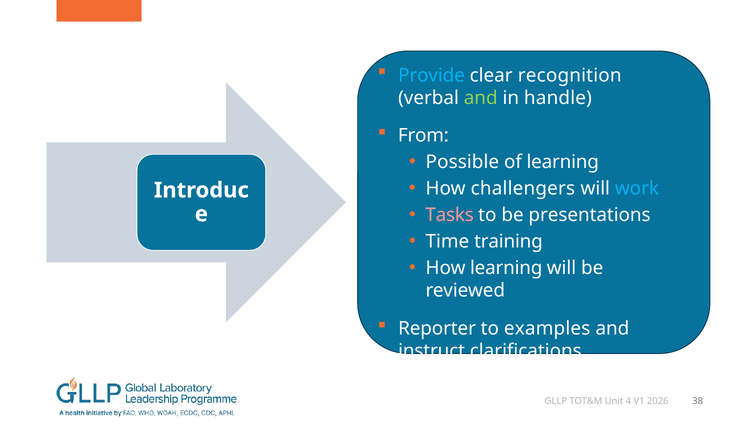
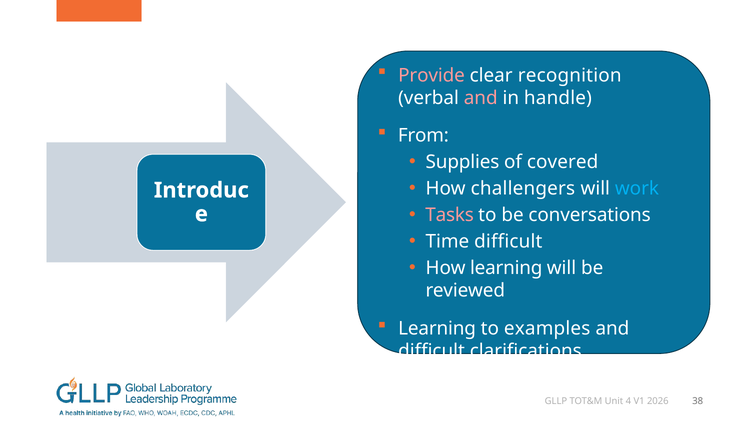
Provide colour: light blue -> pink
and at (481, 98) colour: light green -> pink
Possible: Possible -> Supplies
of learning: learning -> covered
presentations: presentations -> conversations
Time training: training -> difficult
Reporter at (437, 328): Reporter -> Learning
instruct at (432, 351): instruct -> difficult
